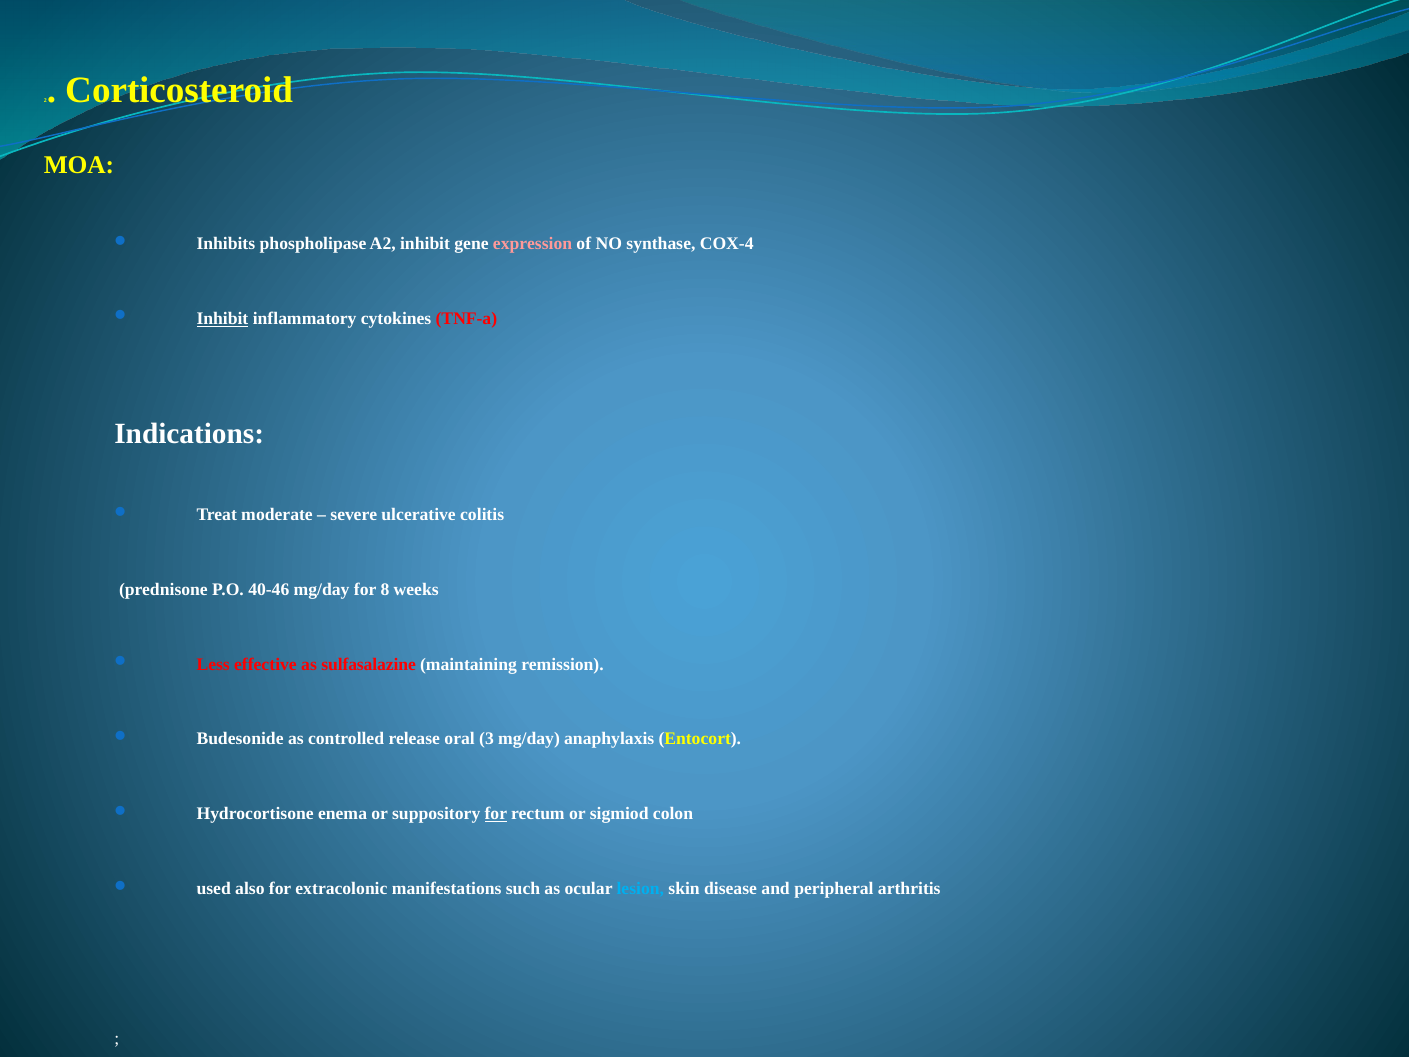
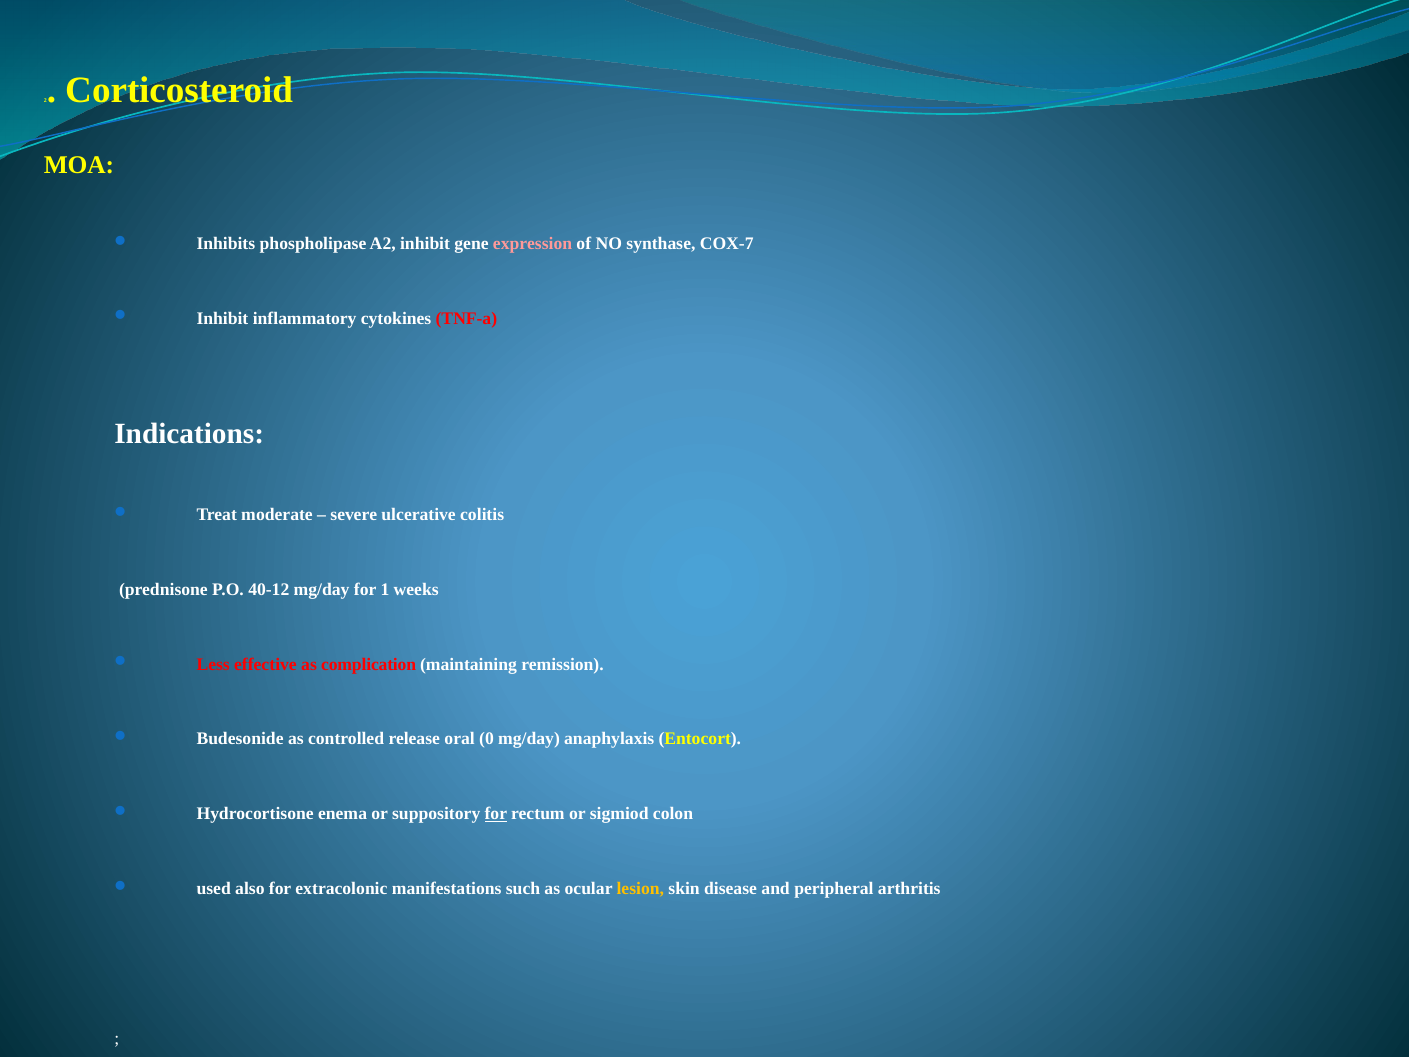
COX-4: COX-4 -> COX-7
Inhibit at (222, 319) underline: present -> none
40-46: 40-46 -> 40-12
8: 8 -> 1
sulfasalazine: sulfasalazine -> complication
3: 3 -> 0
lesion colour: light blue -> yellow
